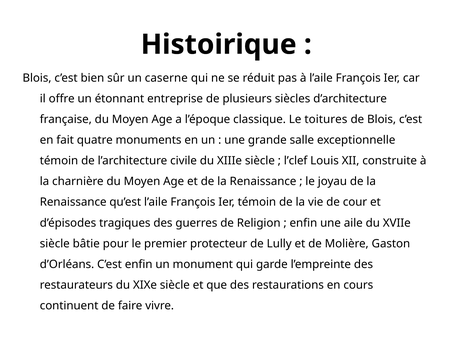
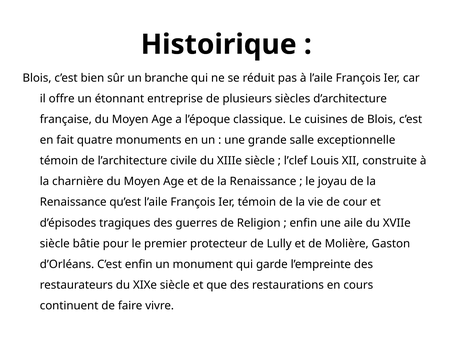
caserne: caserne -> branche
toitures: toitures -> cuisines
